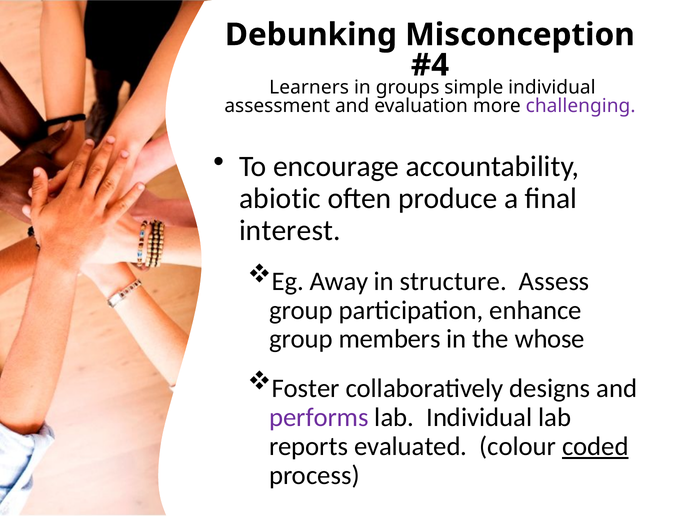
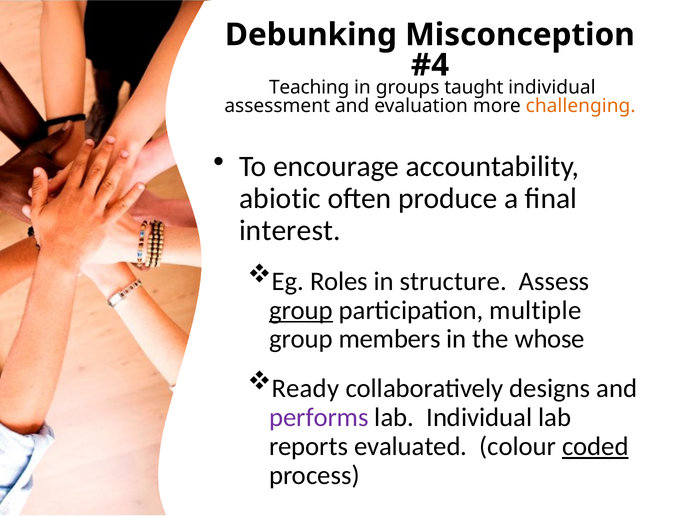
Learners: Learners -> Teaching
simple: simple -> taught
challenging colour: purple -> orange
Away: Away -> Roles
group at (301, 310) underline: none -> present
enhance: enhance -> multiple
Foster: Foster -> Ready
